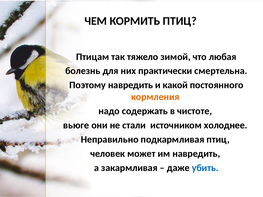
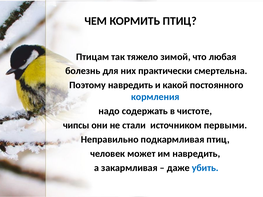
кормления colour: orange -> blue
вьюге: вьюге -> чипсы
холоднее: холоднее -> первыми
